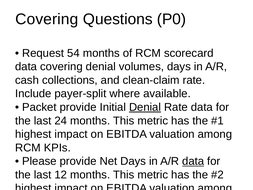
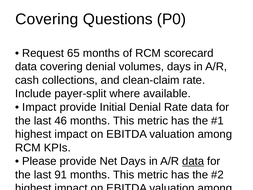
54: 54 -> 65
Packet at (39, 107): Packet -> Impact
Denial at (145, 107) underline: present -> none
24: 24 -> 46
12: 12 -> 91
